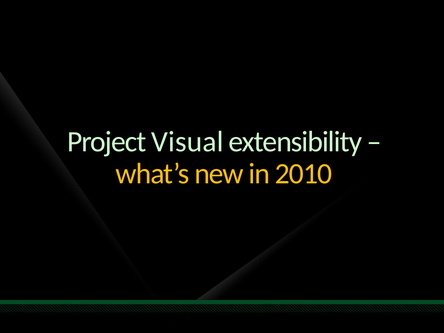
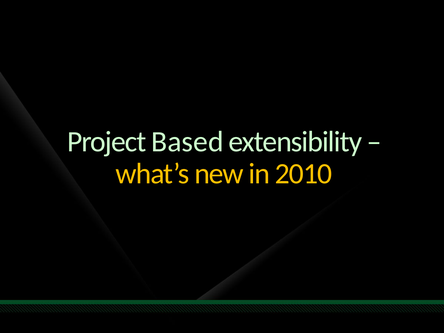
Visual: Visual -> Based
